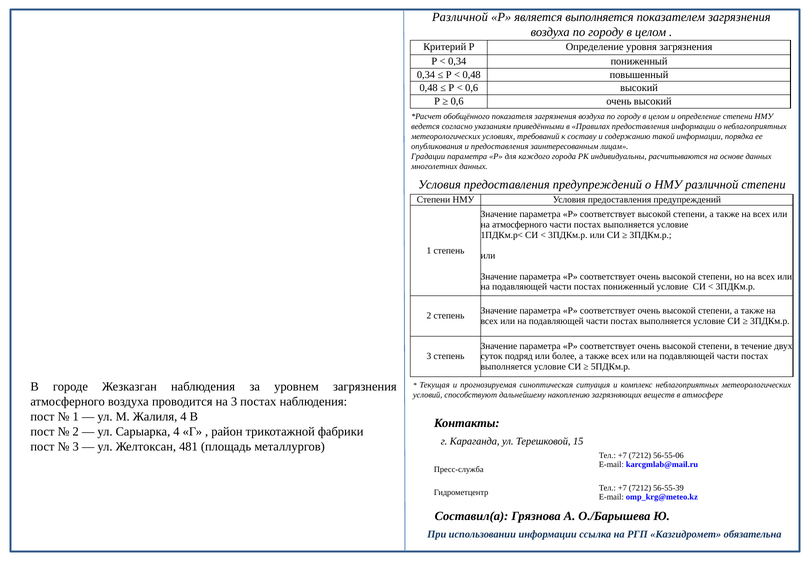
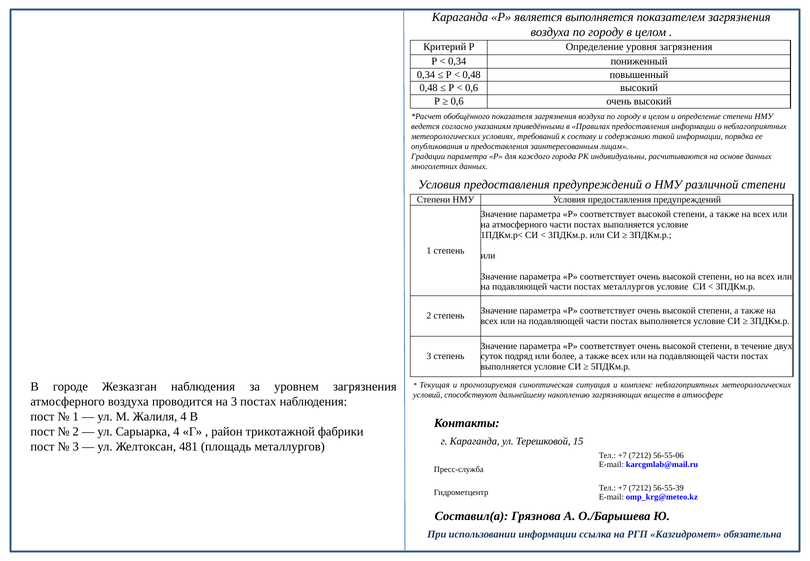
Различной at (460, 17): Различной -> Караганда
постах пониженный: пониженный -> металлургов
